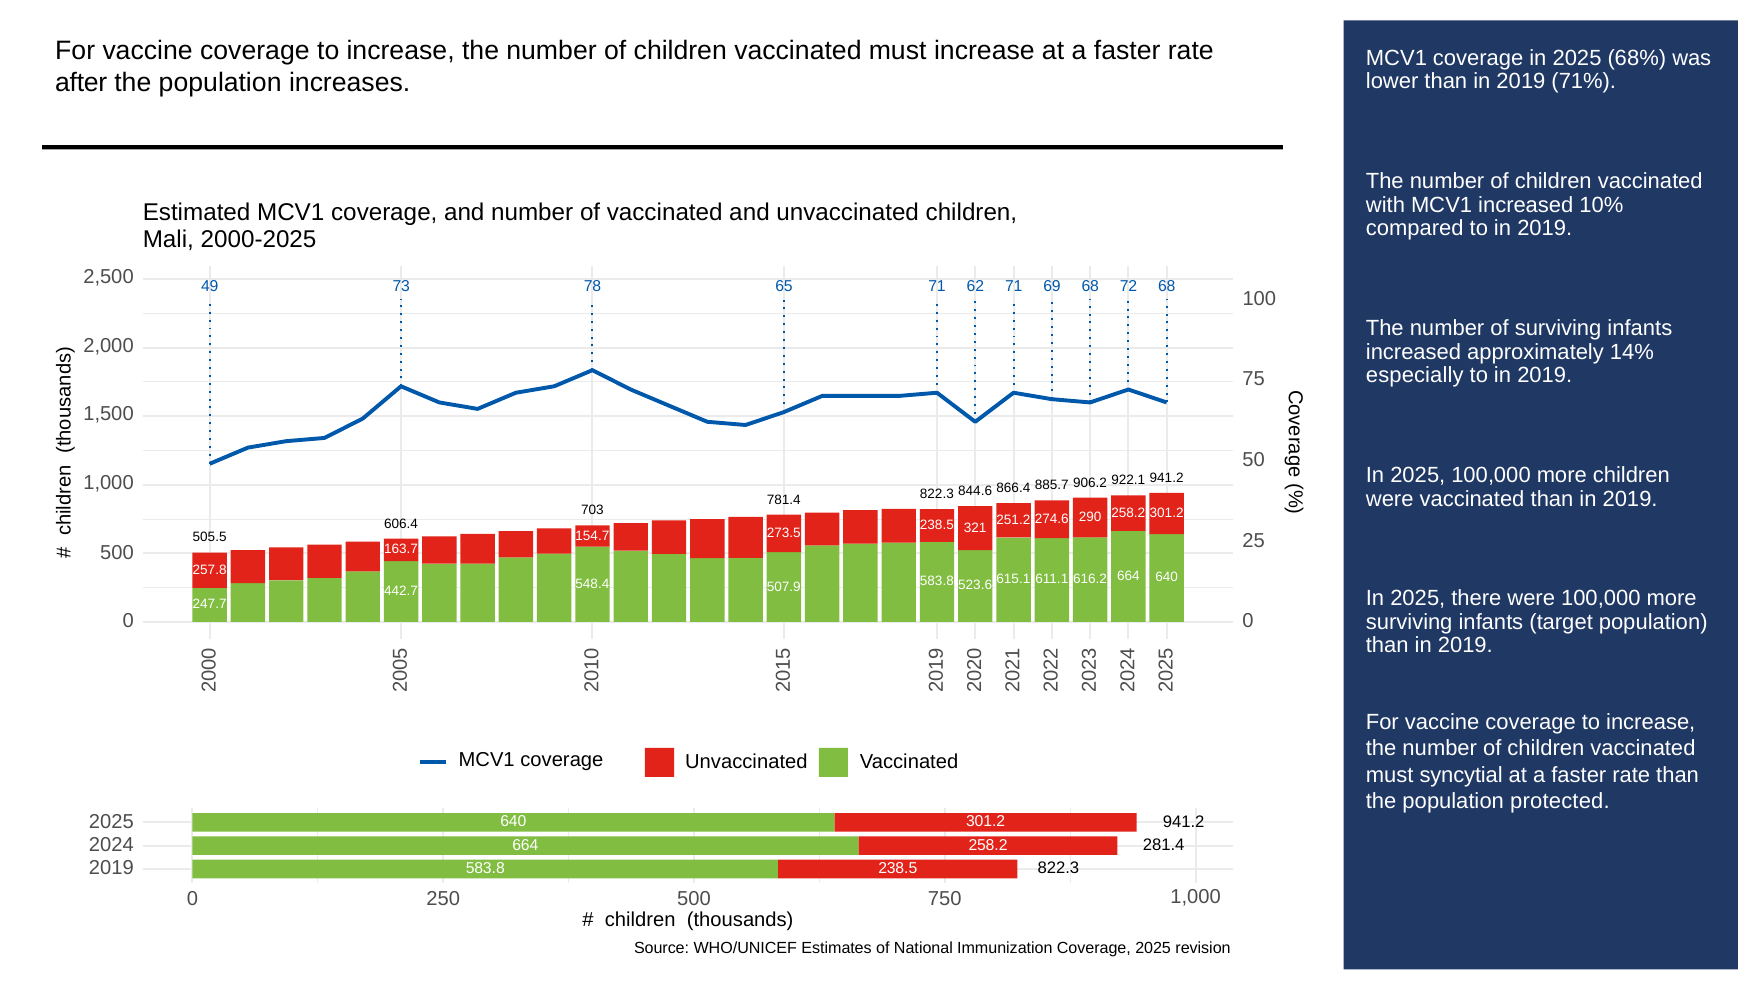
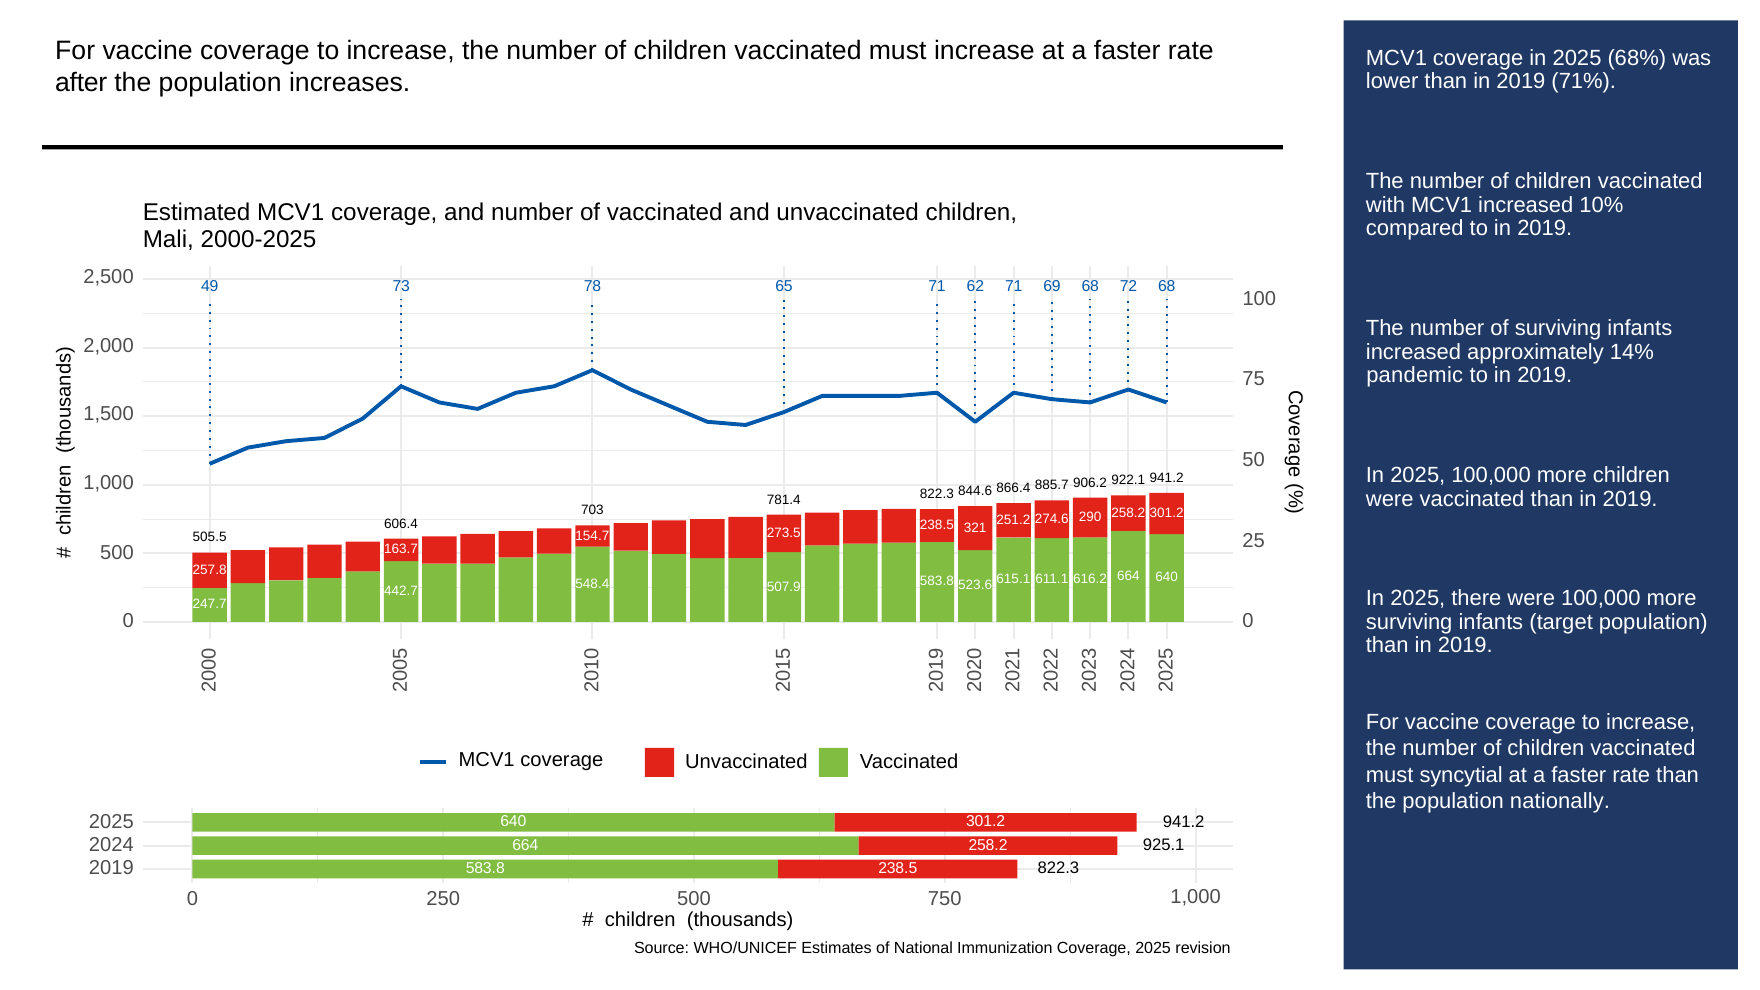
especially: especially -> pandemic
protected: protected -> nationally
281.4: 281.4 -> 925.1
